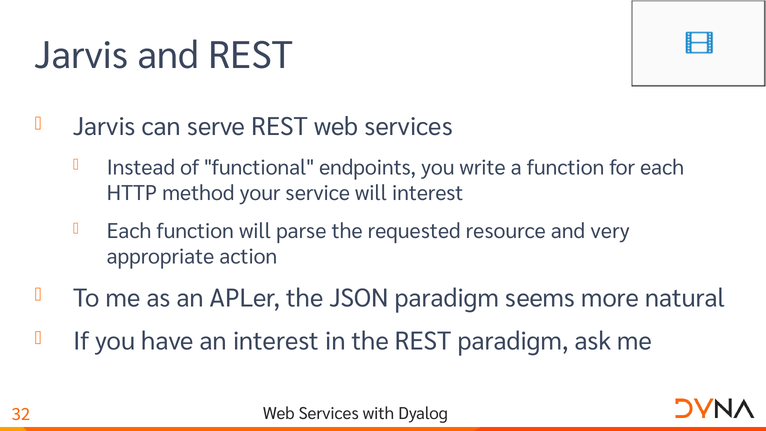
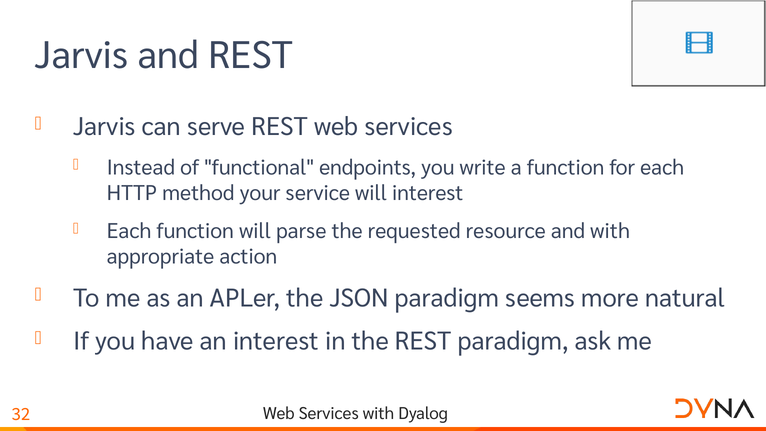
and very: very -> with
